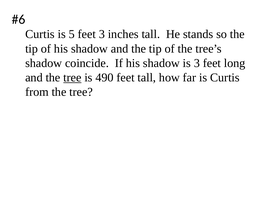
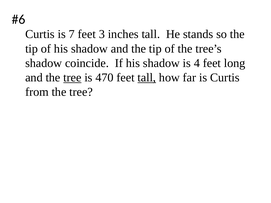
5: 5 -> 7
is 3: 3 -> 4
490: 490 -> 470
tall at (147, 78) underline: none -> present
